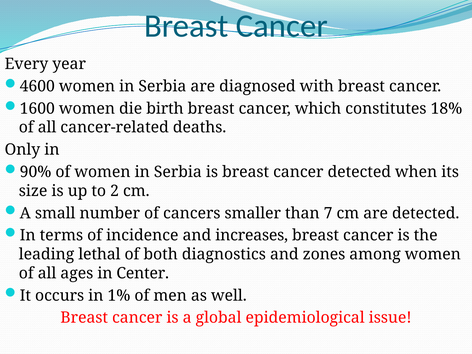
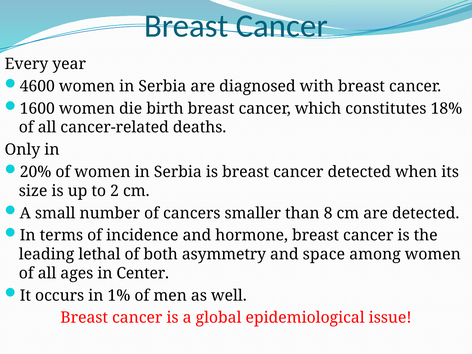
90%: 90% -> 20%
7: 7 -> 8
increases: increases -> hormone
diagnostics: diagnostics -> asymmetry
zones: zones -> space
